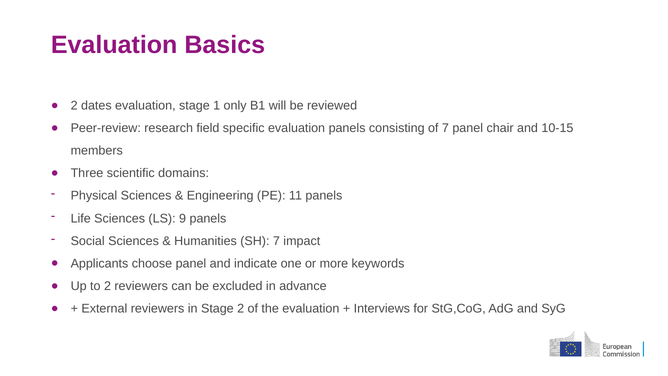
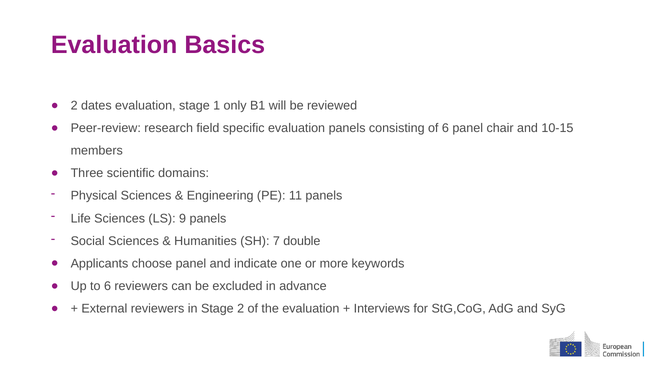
of 7: 7 -> 6
impact: impact -> double
to 2: 2 -> 6
